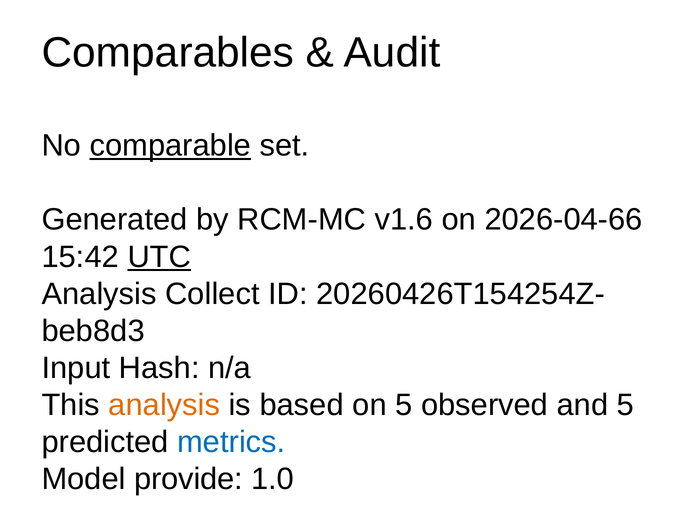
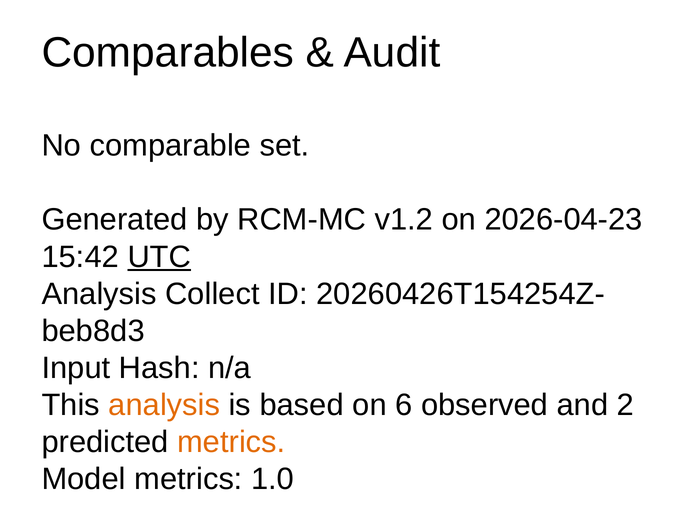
comparable underline: present -> none
v1.6: v1.6 -> v1.2
2026-04-66: 2026-04-66 -> 2026-04-23
on 5: 5 -> 6
and 5: 5 -> 2
metrics at (231, 442) colour: blue -> orange
Model provide: provide -> metrics
